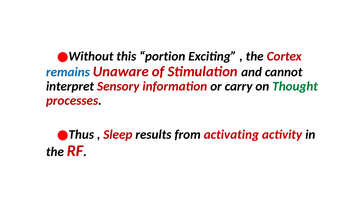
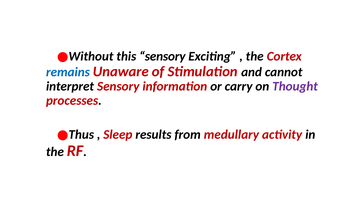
this portion: portion -> sensory
Thought colour: green -> purple
activating: activating -> medullary
